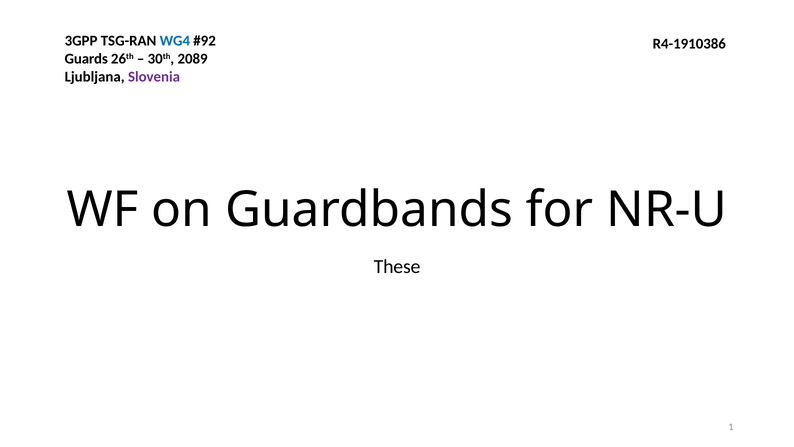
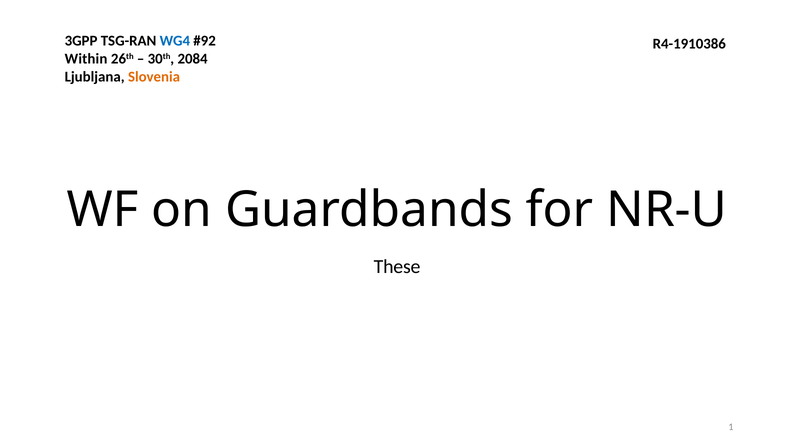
Guards: Guards -> Within
2089: 2089 -> 2084
Slovenia colour: purple -> orange
